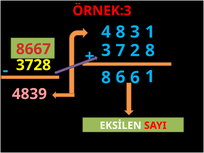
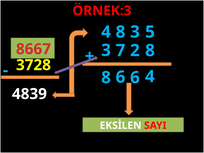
3 1: 1 -> 5
1 at (150, 77): 1 -> 4
4839 colour: pink -> white
